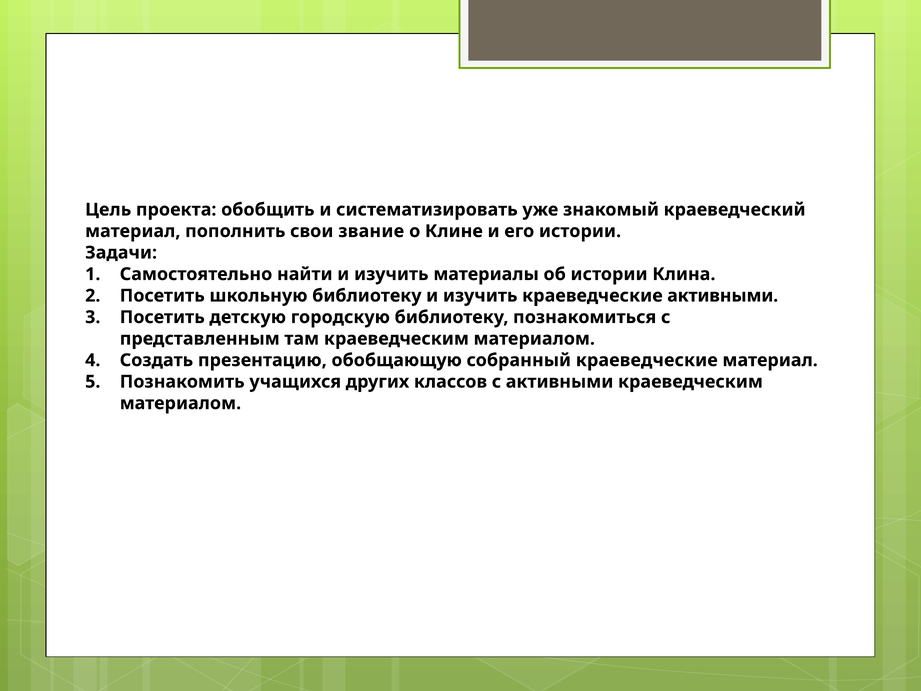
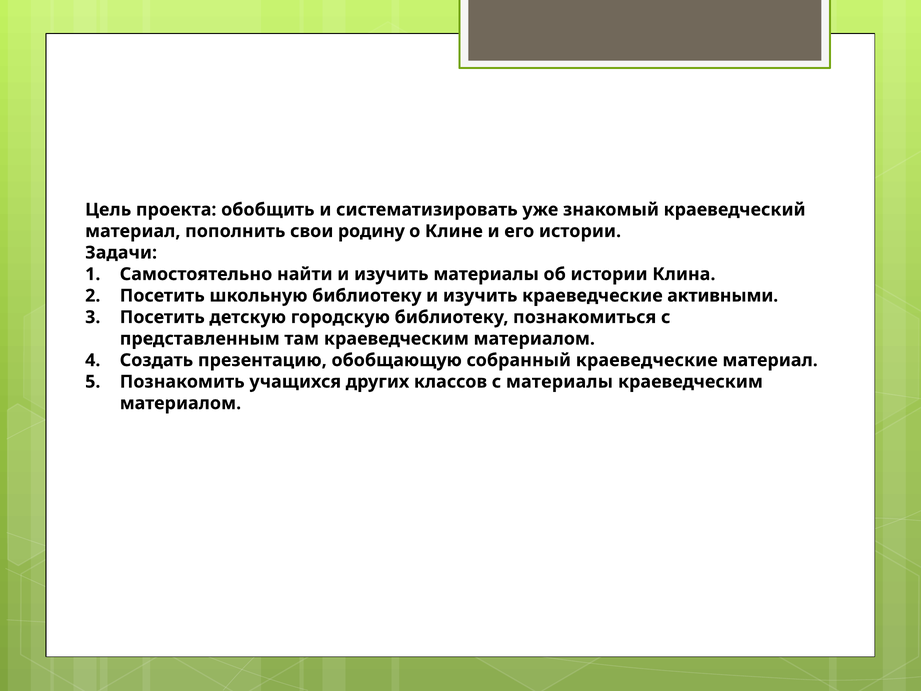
звание: звание -> родину
с активными: активными -> материалы
